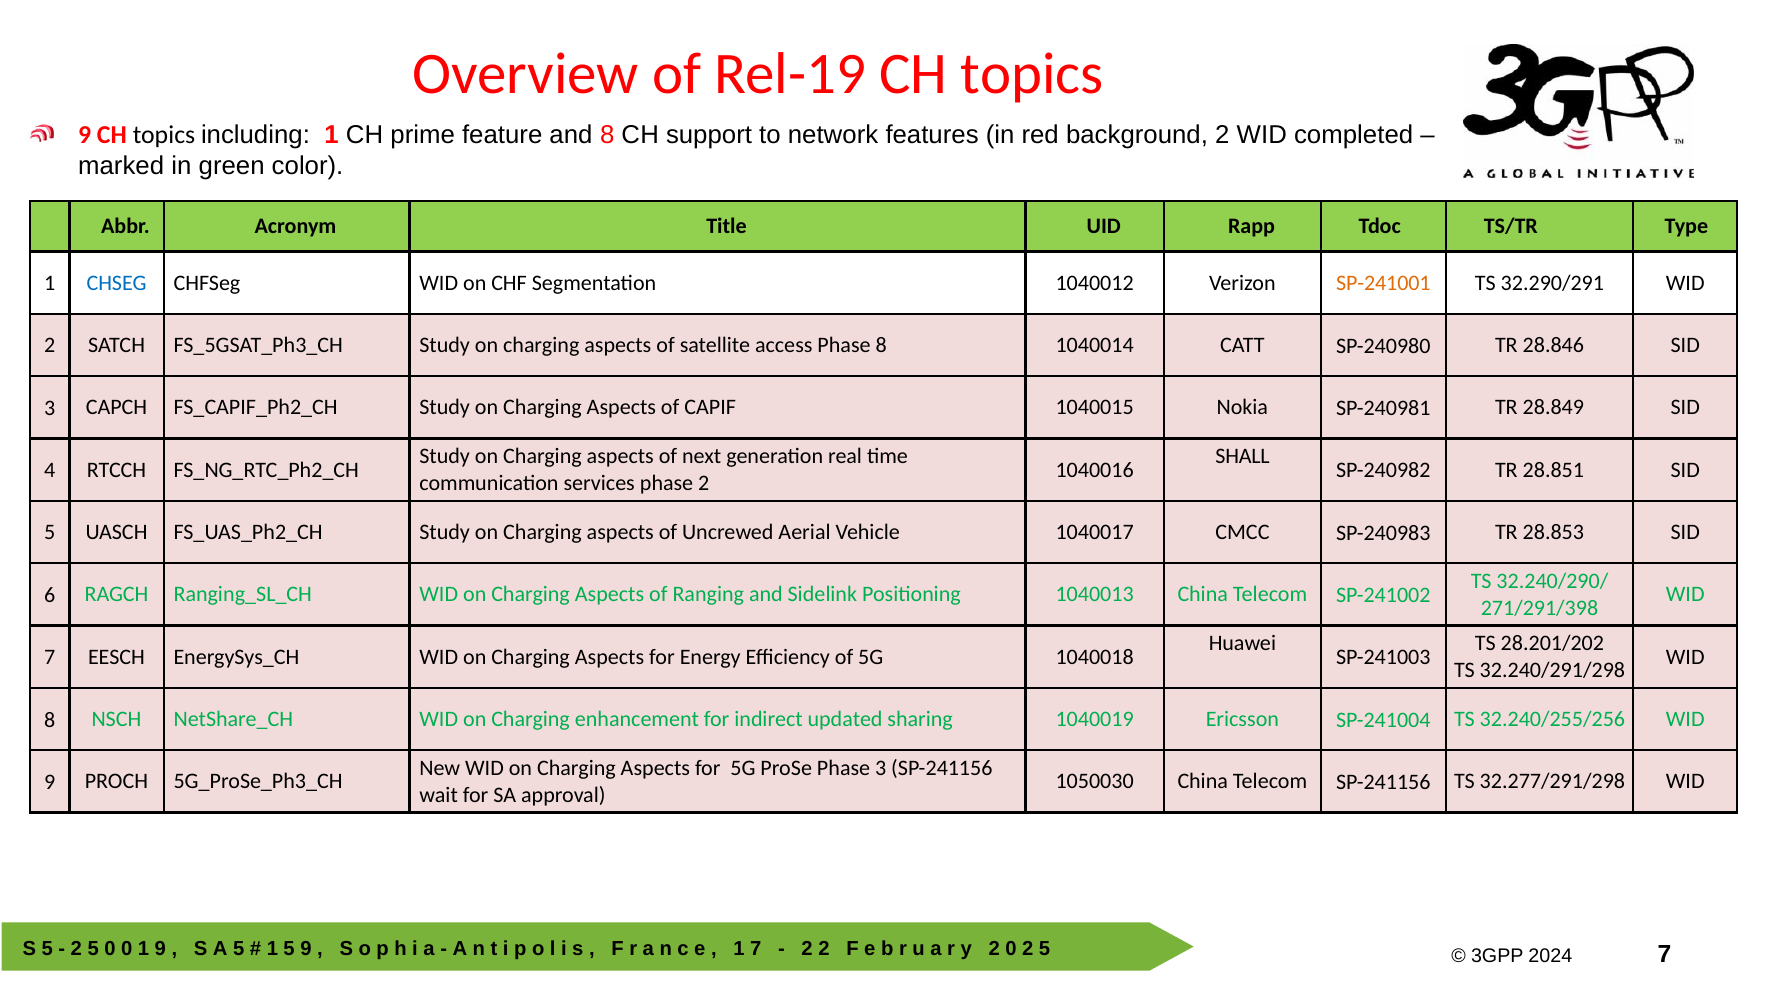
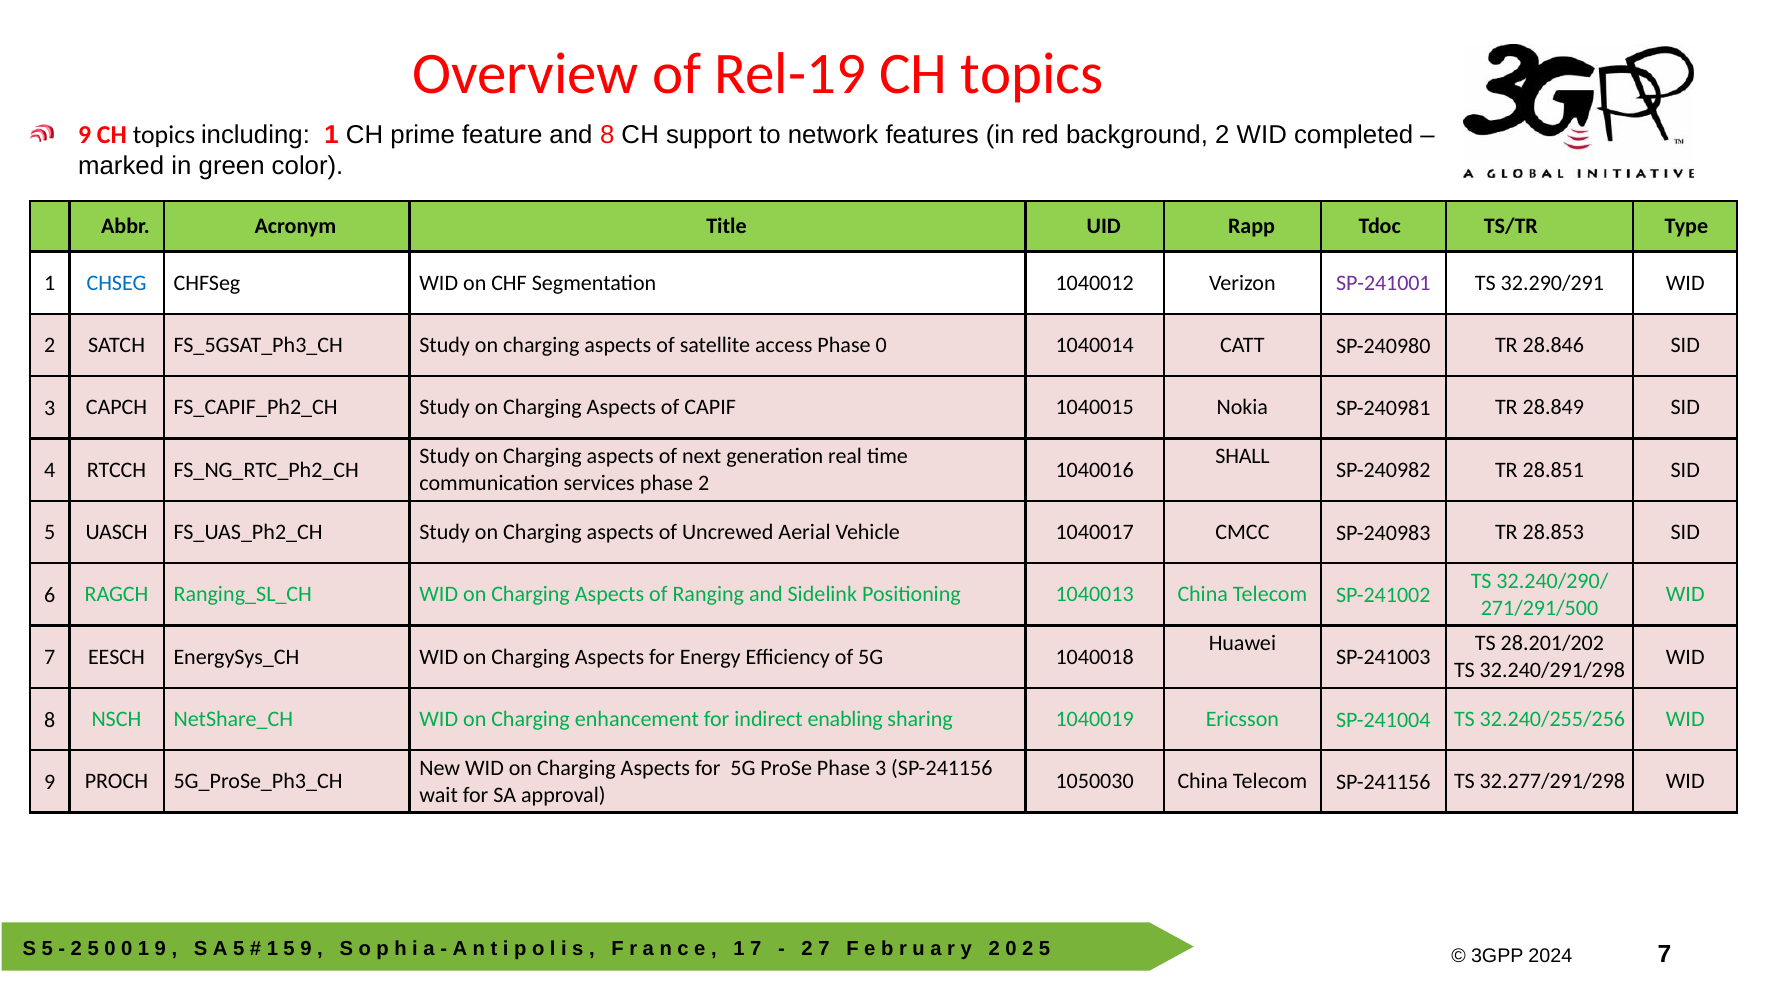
SP-241001 colour: orange -> purple
Phase 8: 8 -> 0
271/291/398: 271/291/398 -> 271/291/500
updated: updated -> enabling
2 2: 2 -> 7
